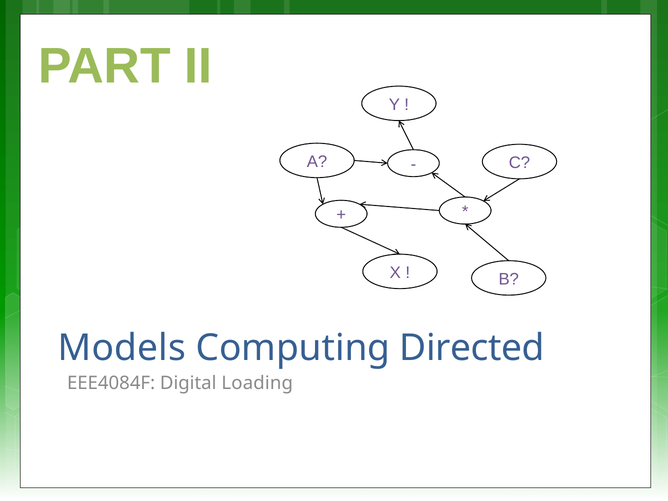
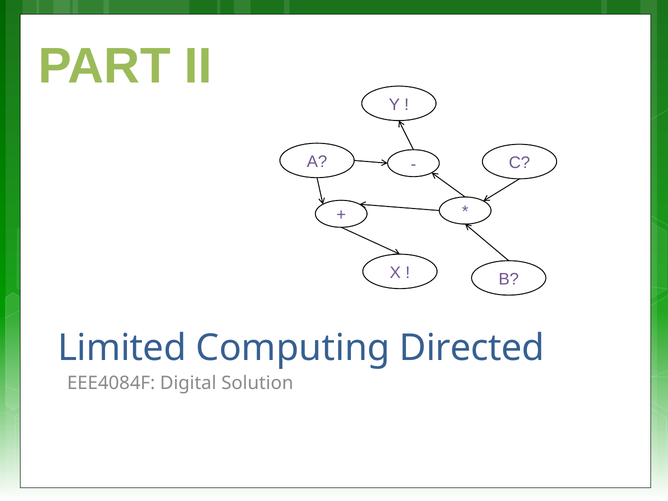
Models: Models -> Limited
Loading: Loading -> Solution
